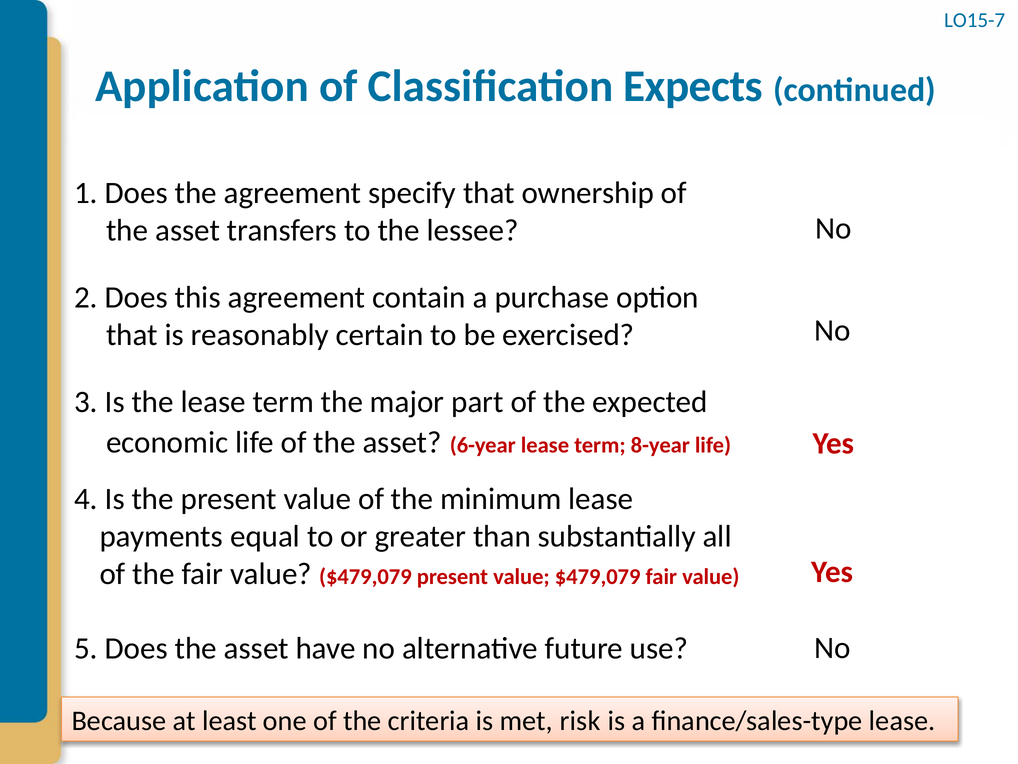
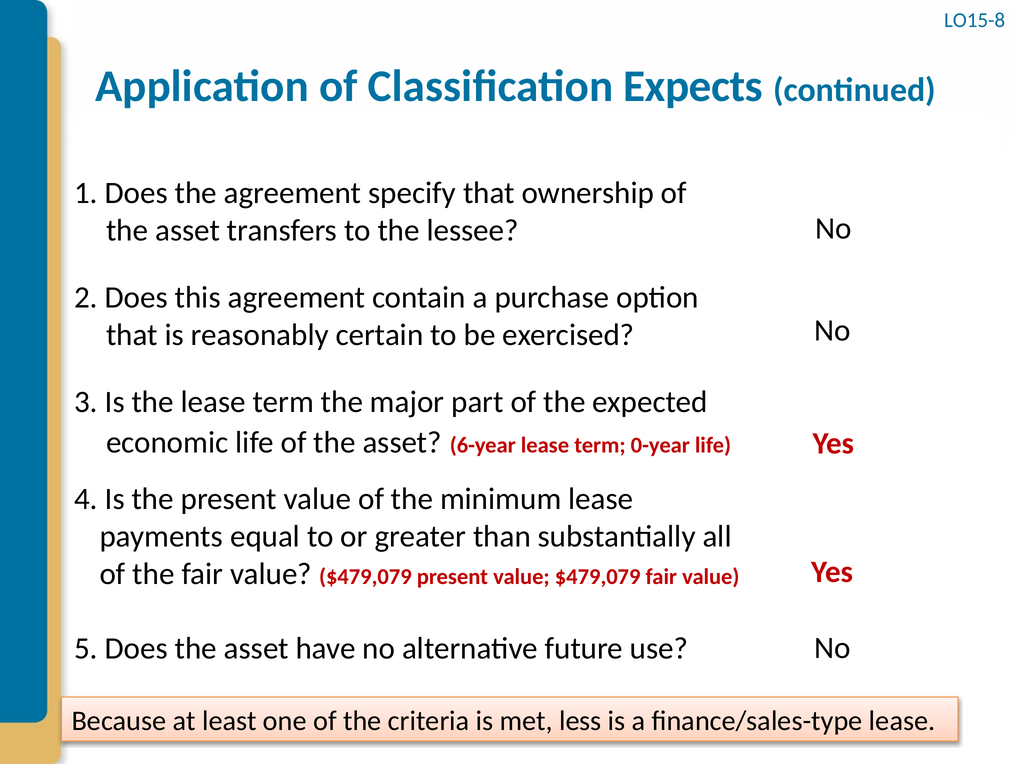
LO15-7: LO15-7 -> LO15-8
8-year: 8-year -> 0-year
risk: risk -> less
